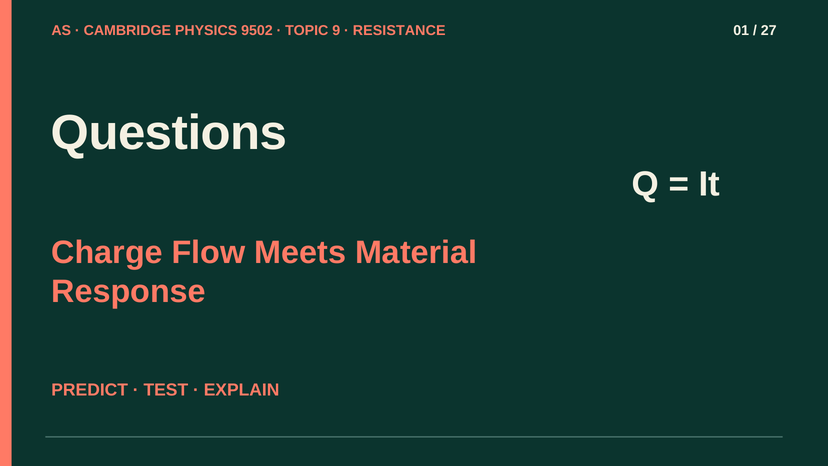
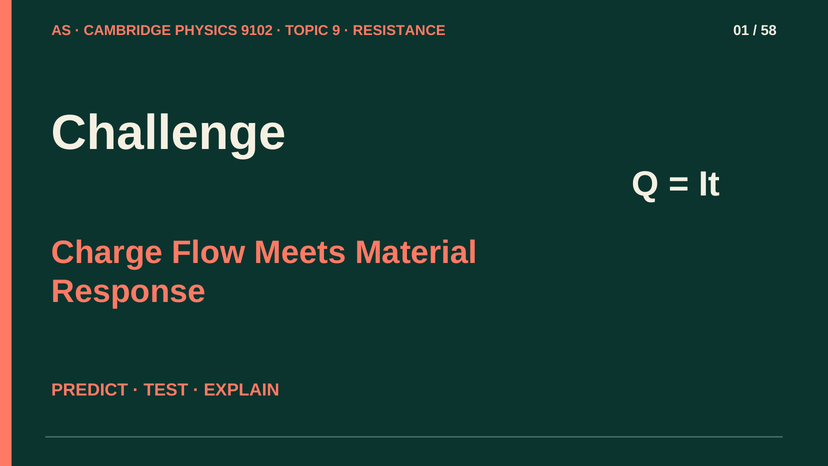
9502: 9502 -> 9102
27: 27 -> 58
Questions: Questions -> Challenge
